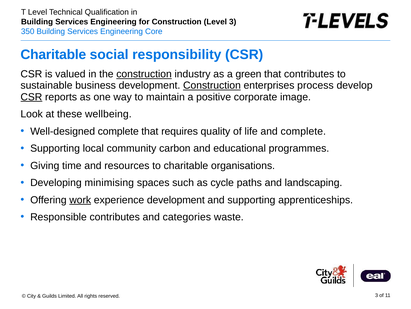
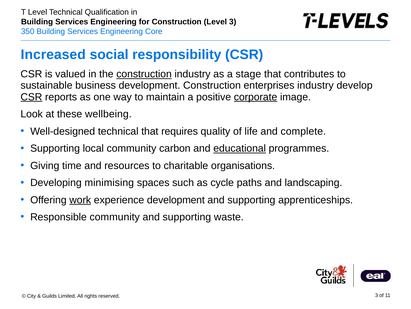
Charitable at (53, 54): Charitable -> Increased
green: green -> stage
Construction at (212, 85) underline: present -> none
enterprises process: process -> industry
corporate underline: none -> present
Well-designed complete: complete -> technical
educational underline: none -> present
Responsible contributes: contributes -> community
categories at (187, 217): categories -> supporting
